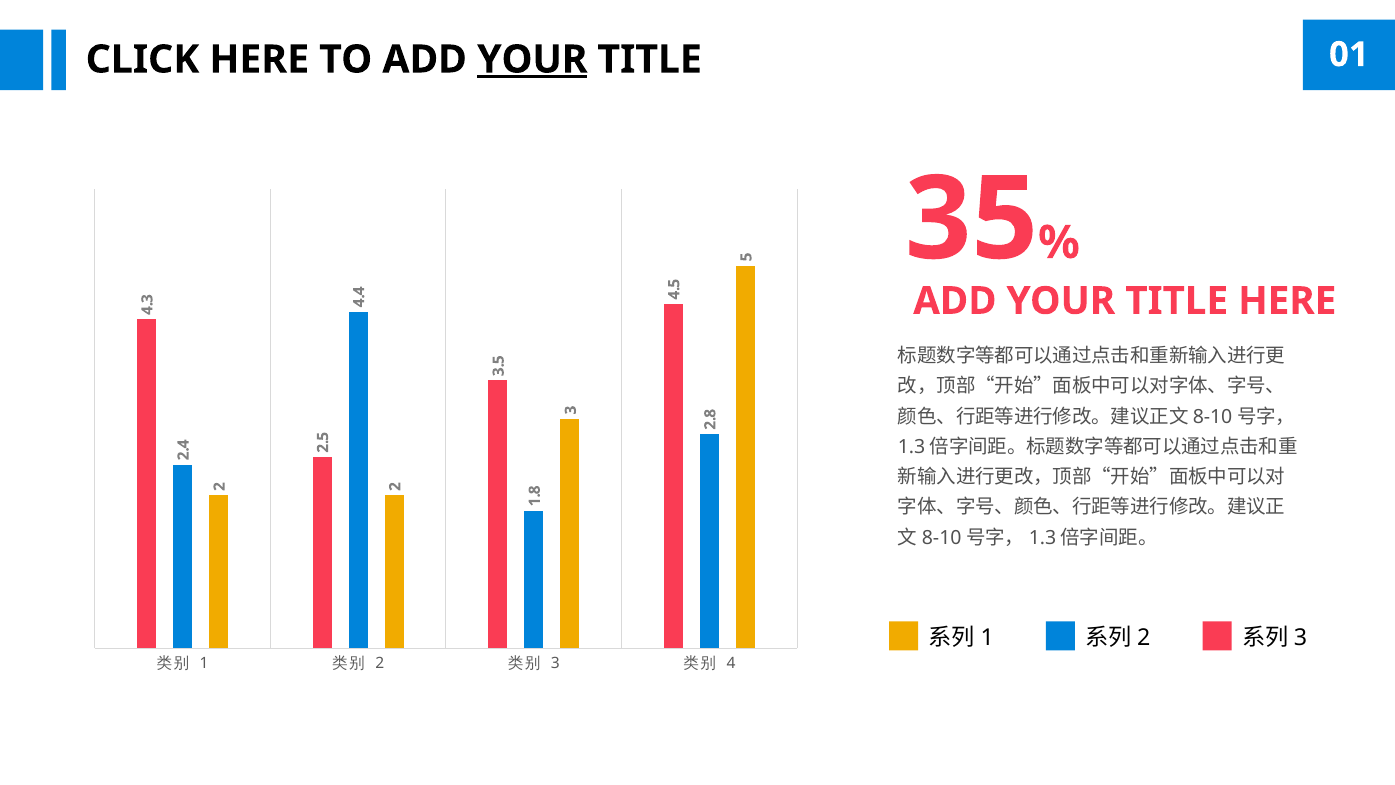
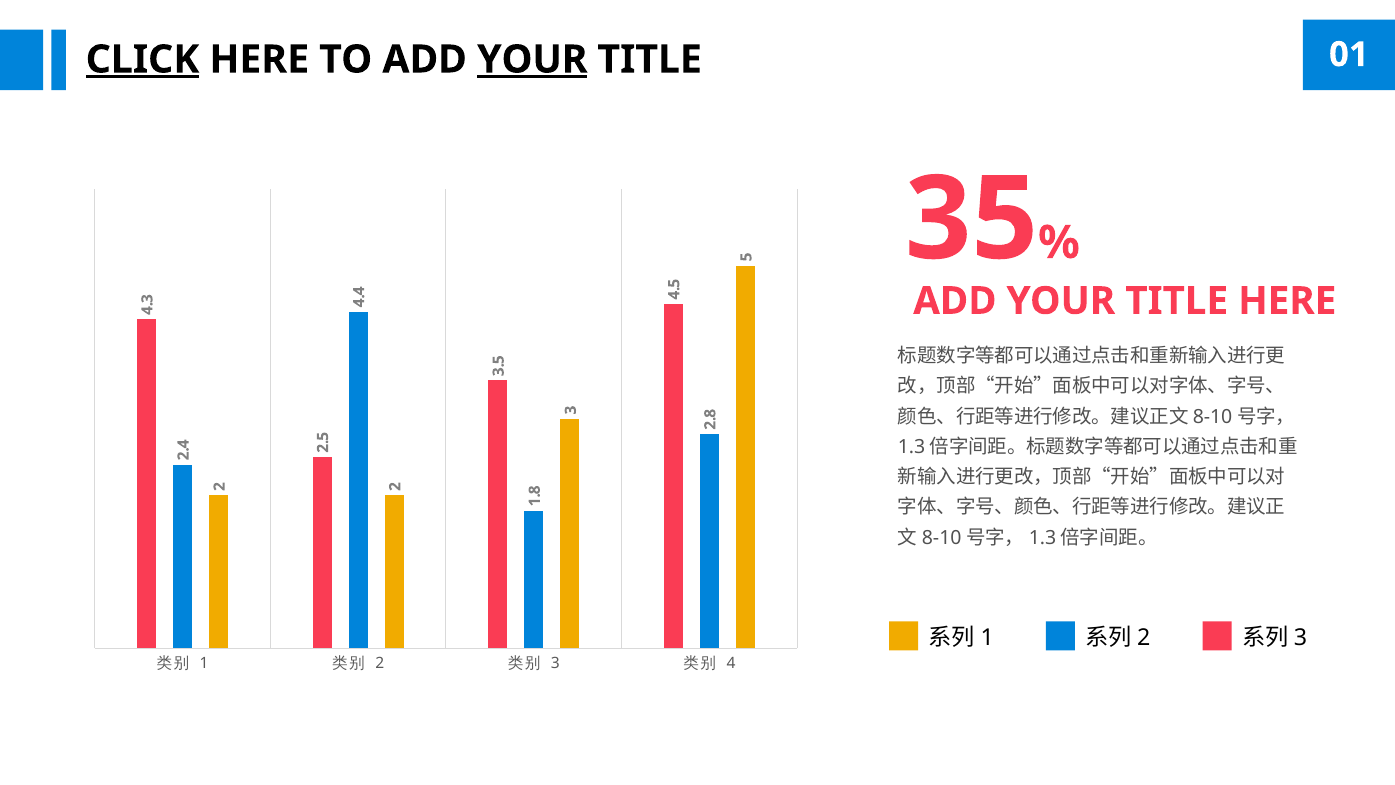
CLICK underline: none -> present
